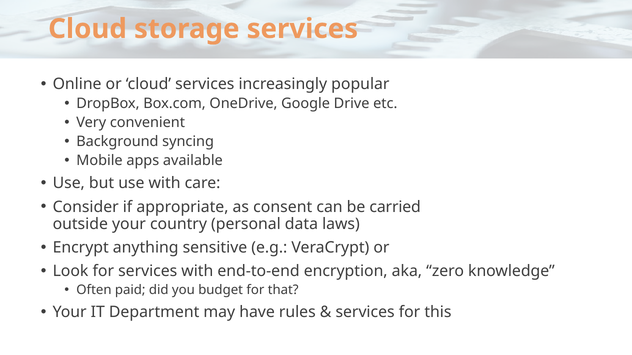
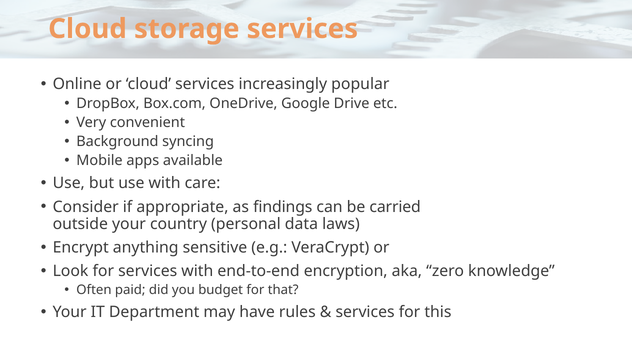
consent: consent -> findings
